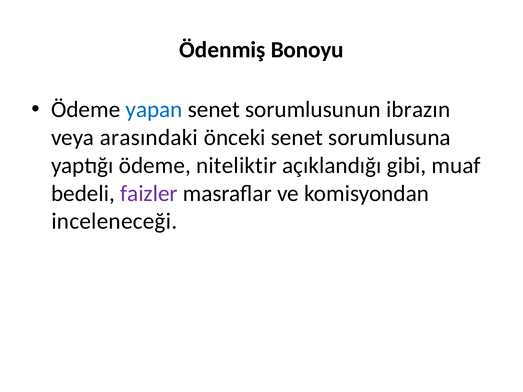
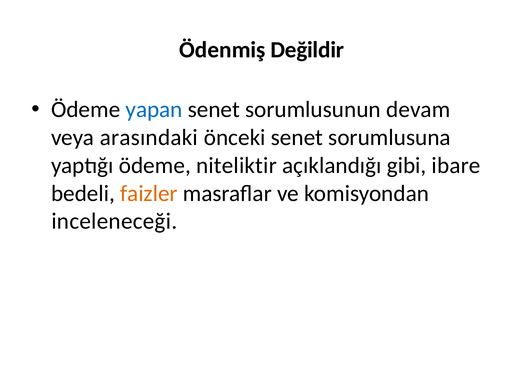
Bonoyu: Bonoyu -> Değildir
ibrazın: ibrazın -> devam
muaf: muaf -> ibare
faizler colour: purple -> orange
